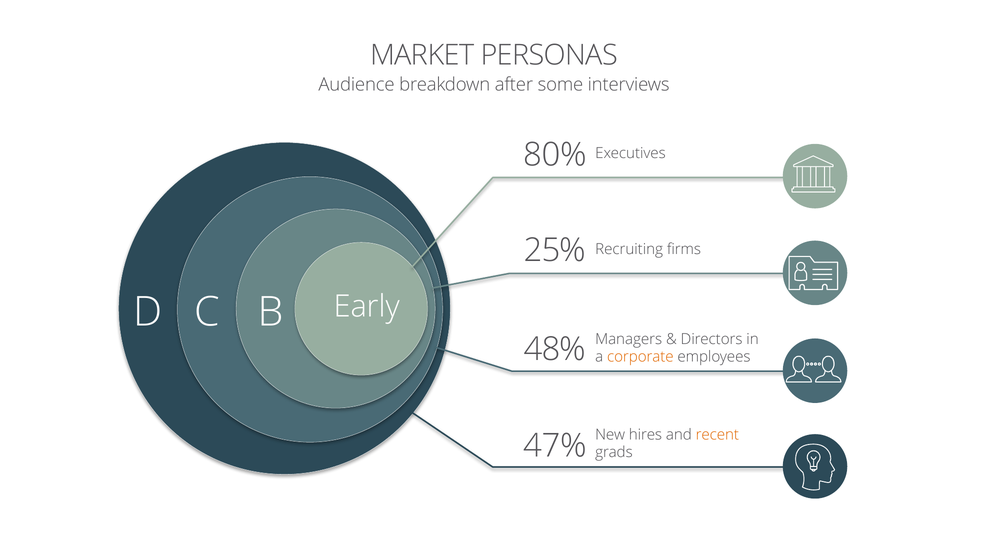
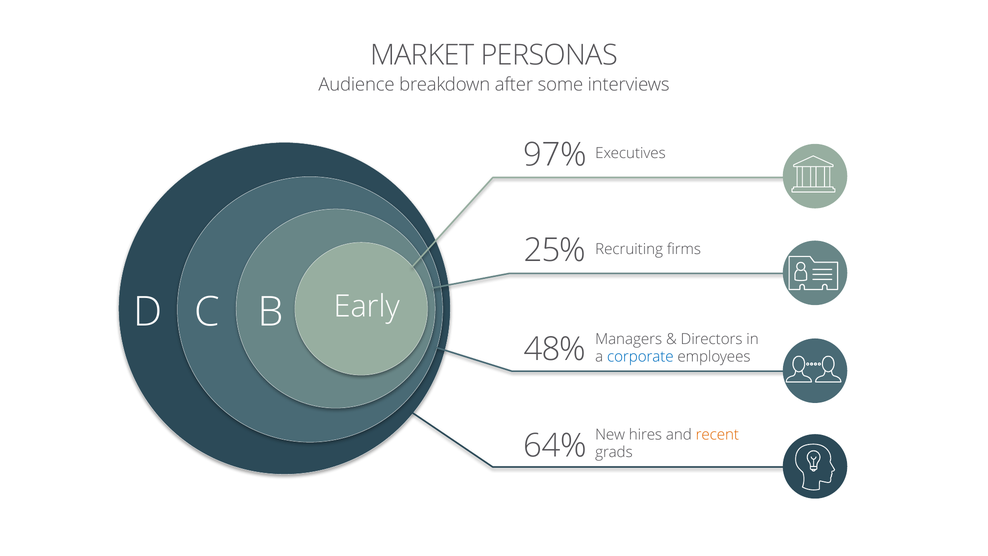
80%: 80% -> 97%
corporate colour: orange -> blue
47%: 47% -> 64%
